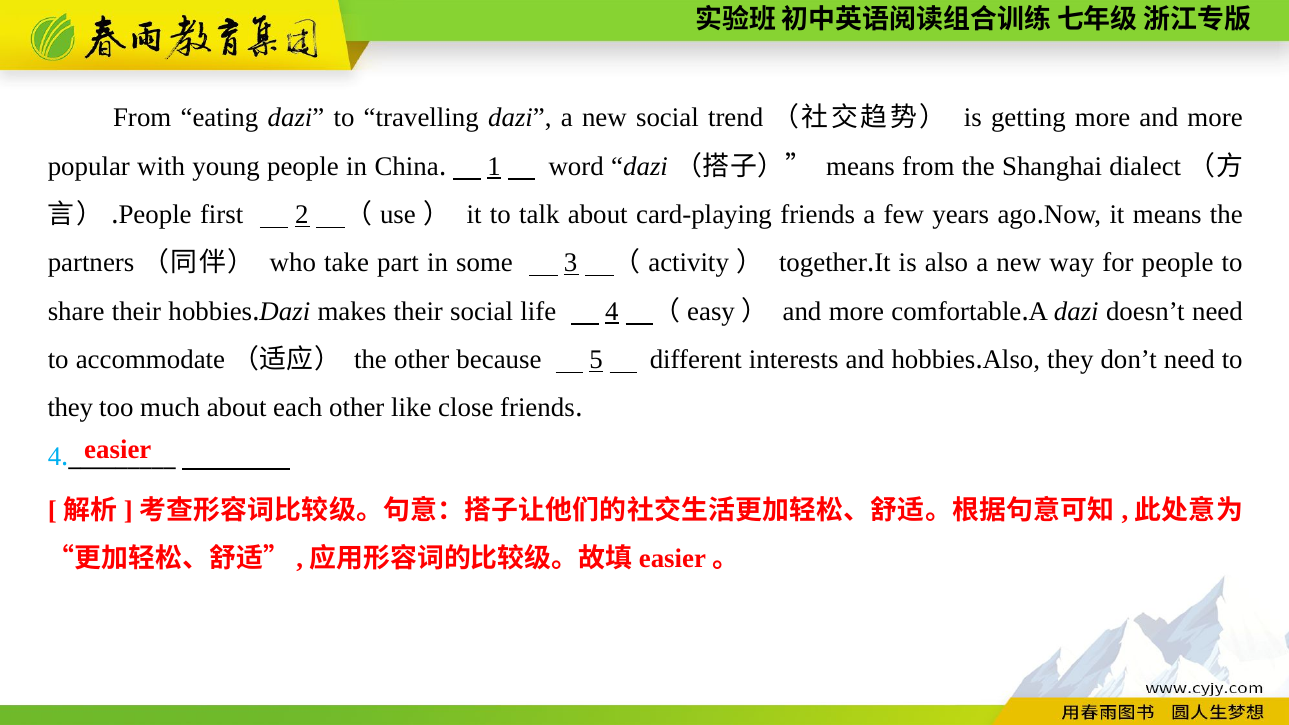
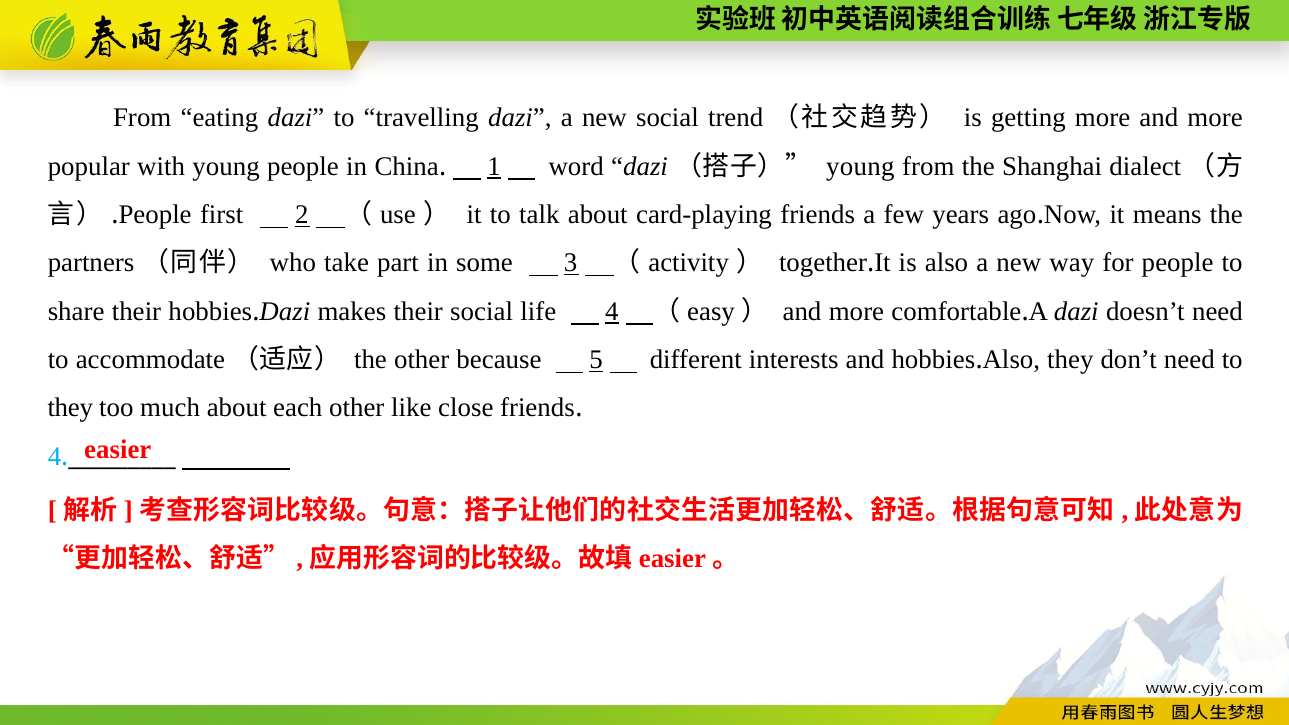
means at (860, 166): means -> young
